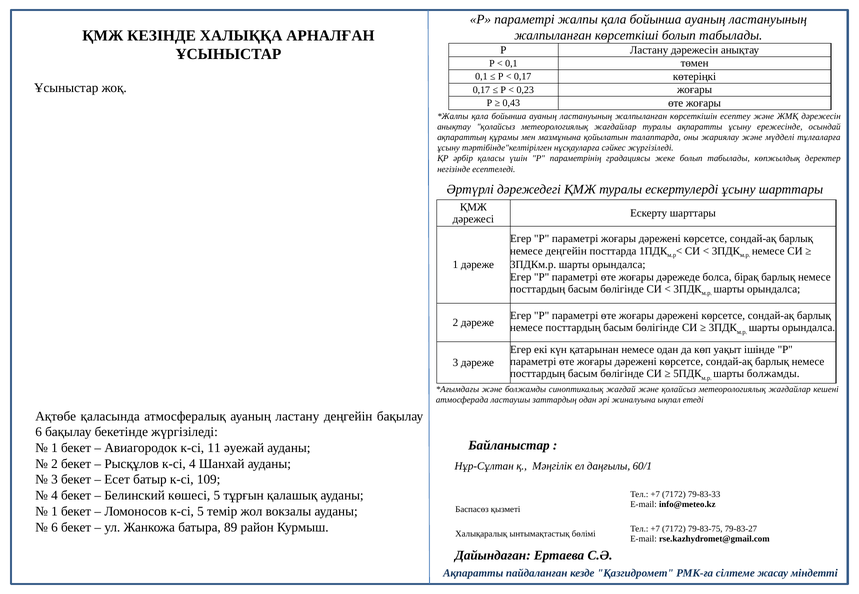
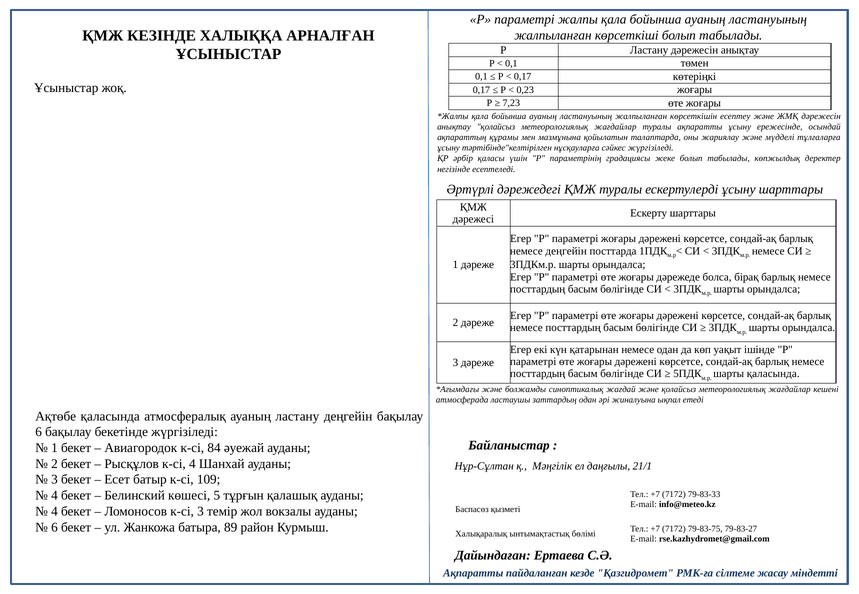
0,43: 0,43 -> 7,23
шарты болжамды: болжамды -> қаласында
11: 11 -> 84
60/1: 60/1 -> 21/1
1 at (54, 512): 1 -> 4
к-сі 5: 5 -> 3
